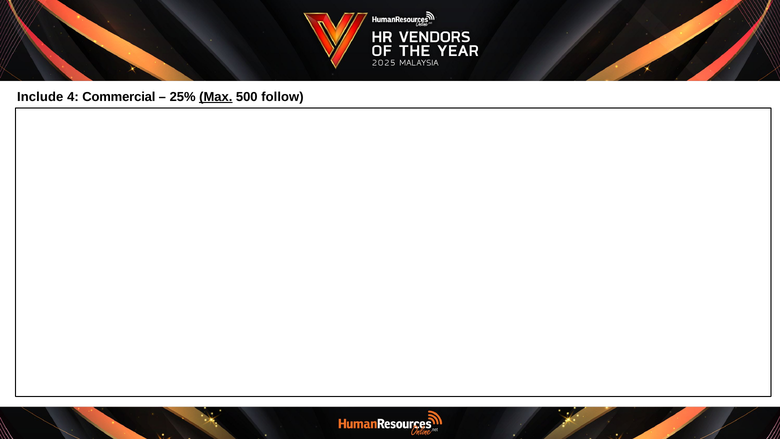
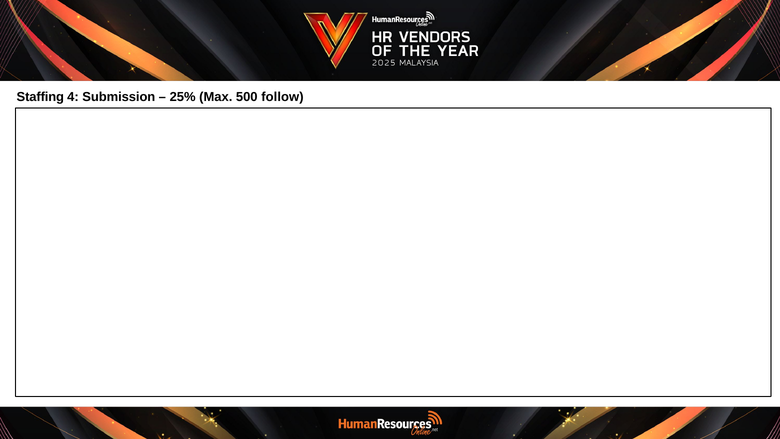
Include: Include -> Staffing
Commercial: Commercial -> Submission
Max underline: present -> none
